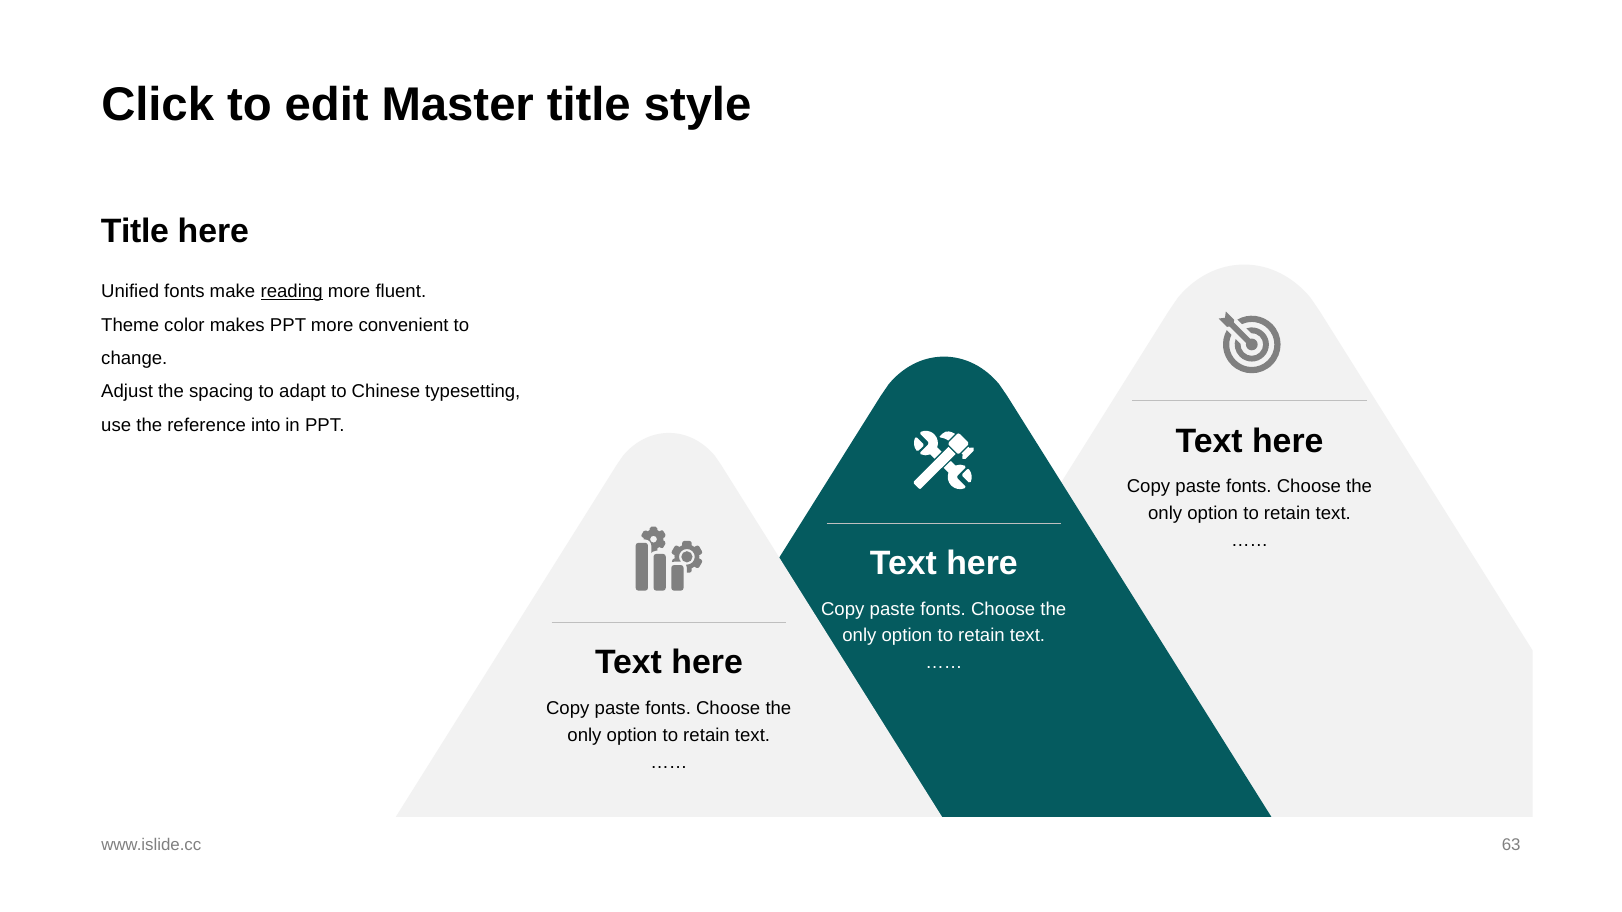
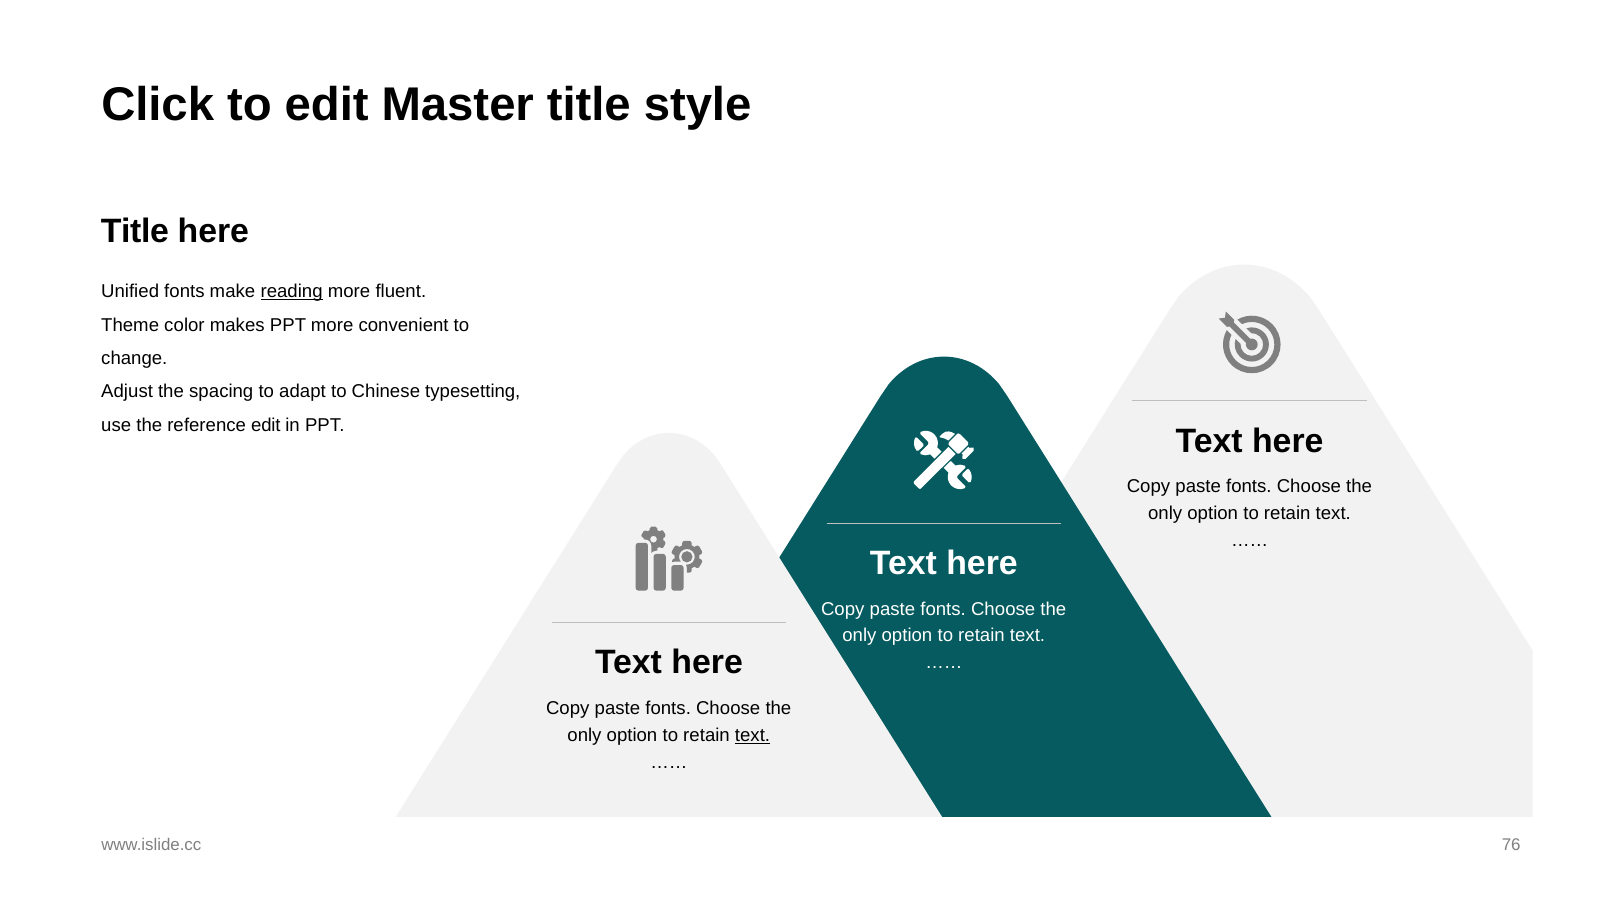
reference into: into -> edit
text at (753, 736) underline: none -> present
63: 63 -> 76
